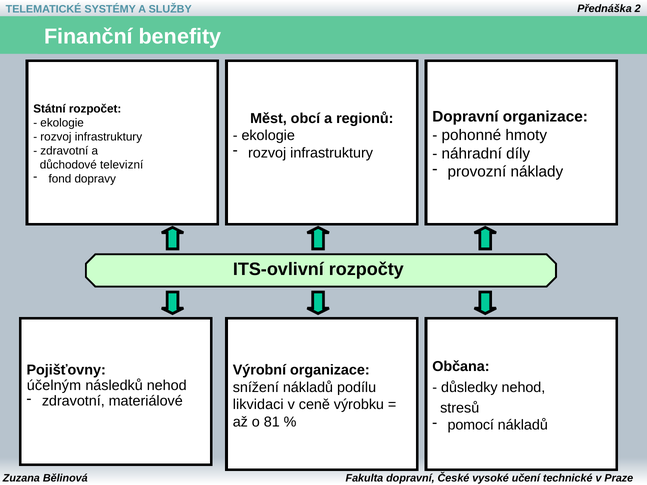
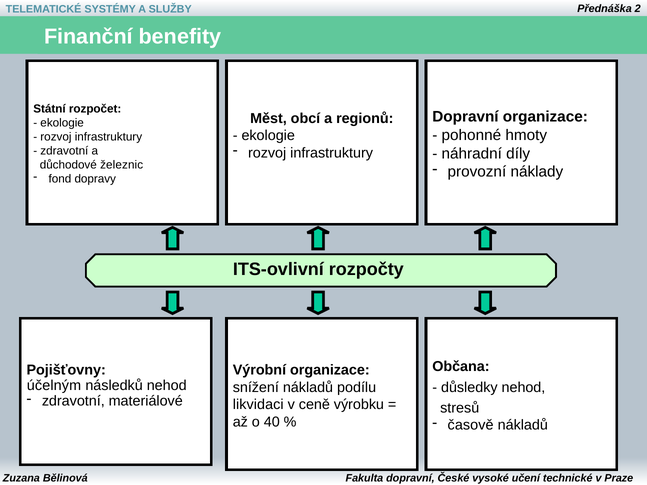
televizní: televizní -> železnic
81: 81 -> 40
pomocí: pomocí -> časově
